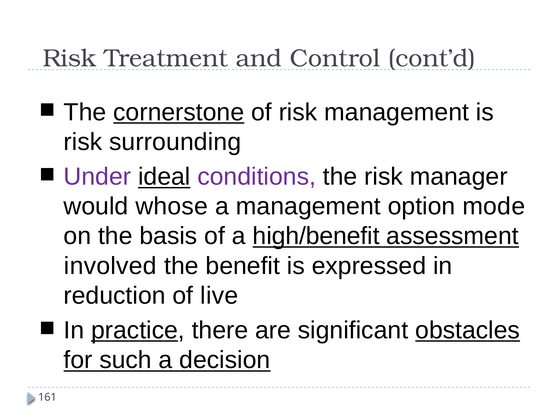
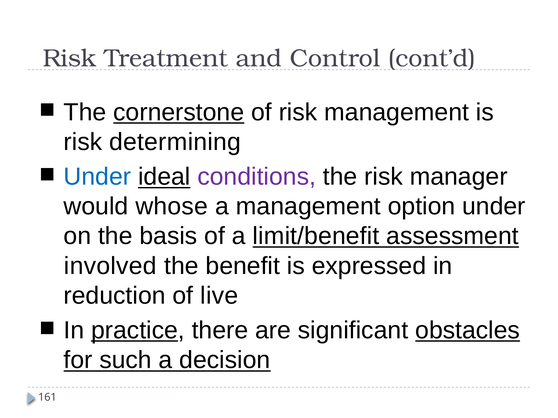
surrounding: surrounding -> determining
Under at (97, 177) colour: purple -> blue
option mode: mode -> under
high/benefit: high/benefit -> limit/benefit
